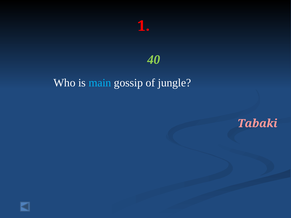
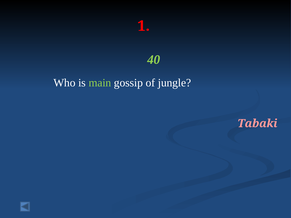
main colour: light blue -> light green
